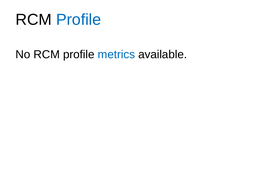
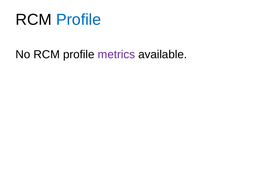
metrics colour: blue -> purple
